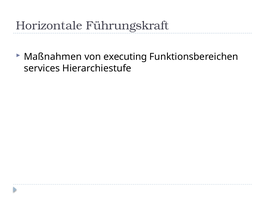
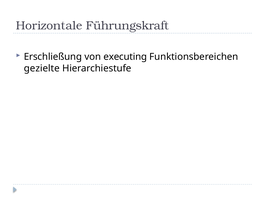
Maßnahmen: Maßnahmen -> Erschließung
services: services -> gezielte
